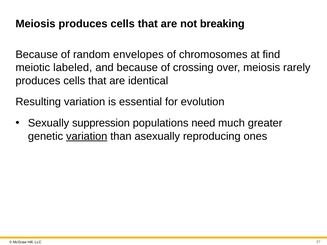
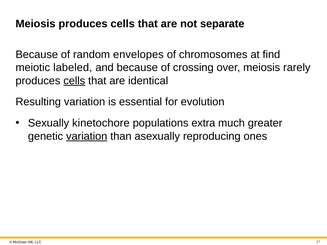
breaking: breaking -> separate
cells at (74, 81) underline: none -> present
suppression: suppression -> kinetochore
need: need -> extra
